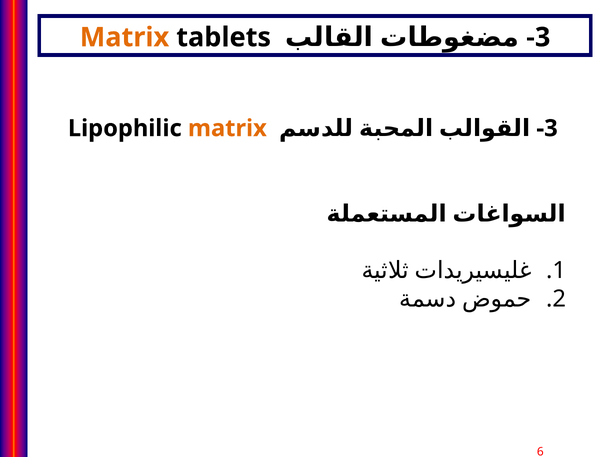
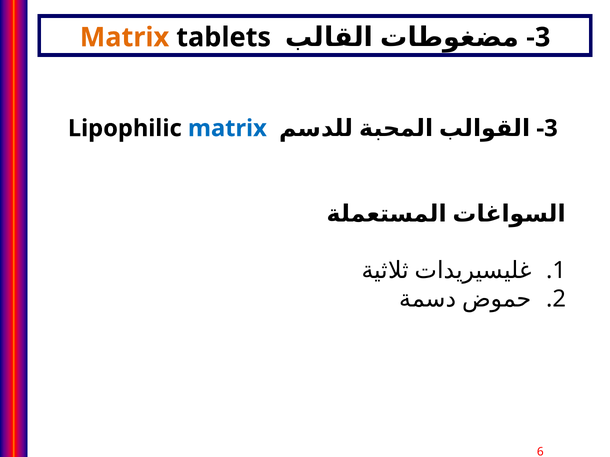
matrix at (227, 128) colour: orange -> blue
